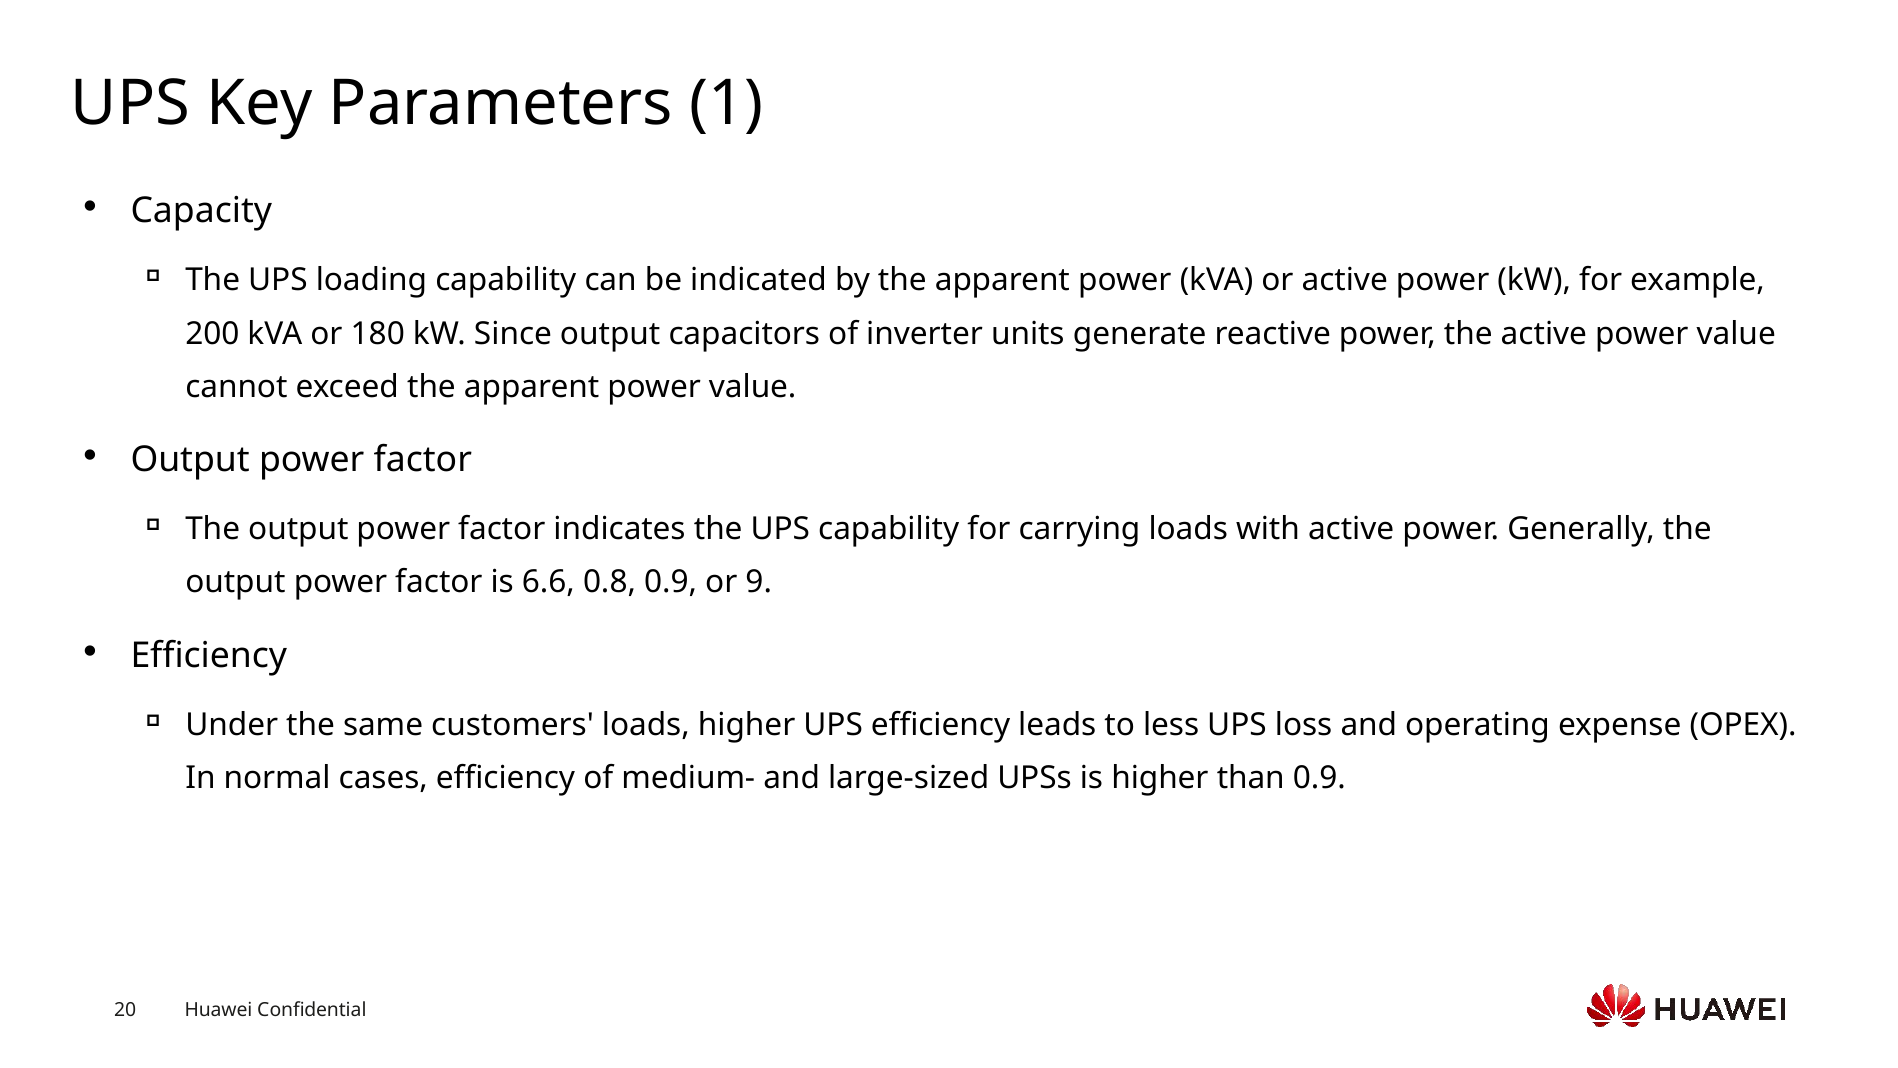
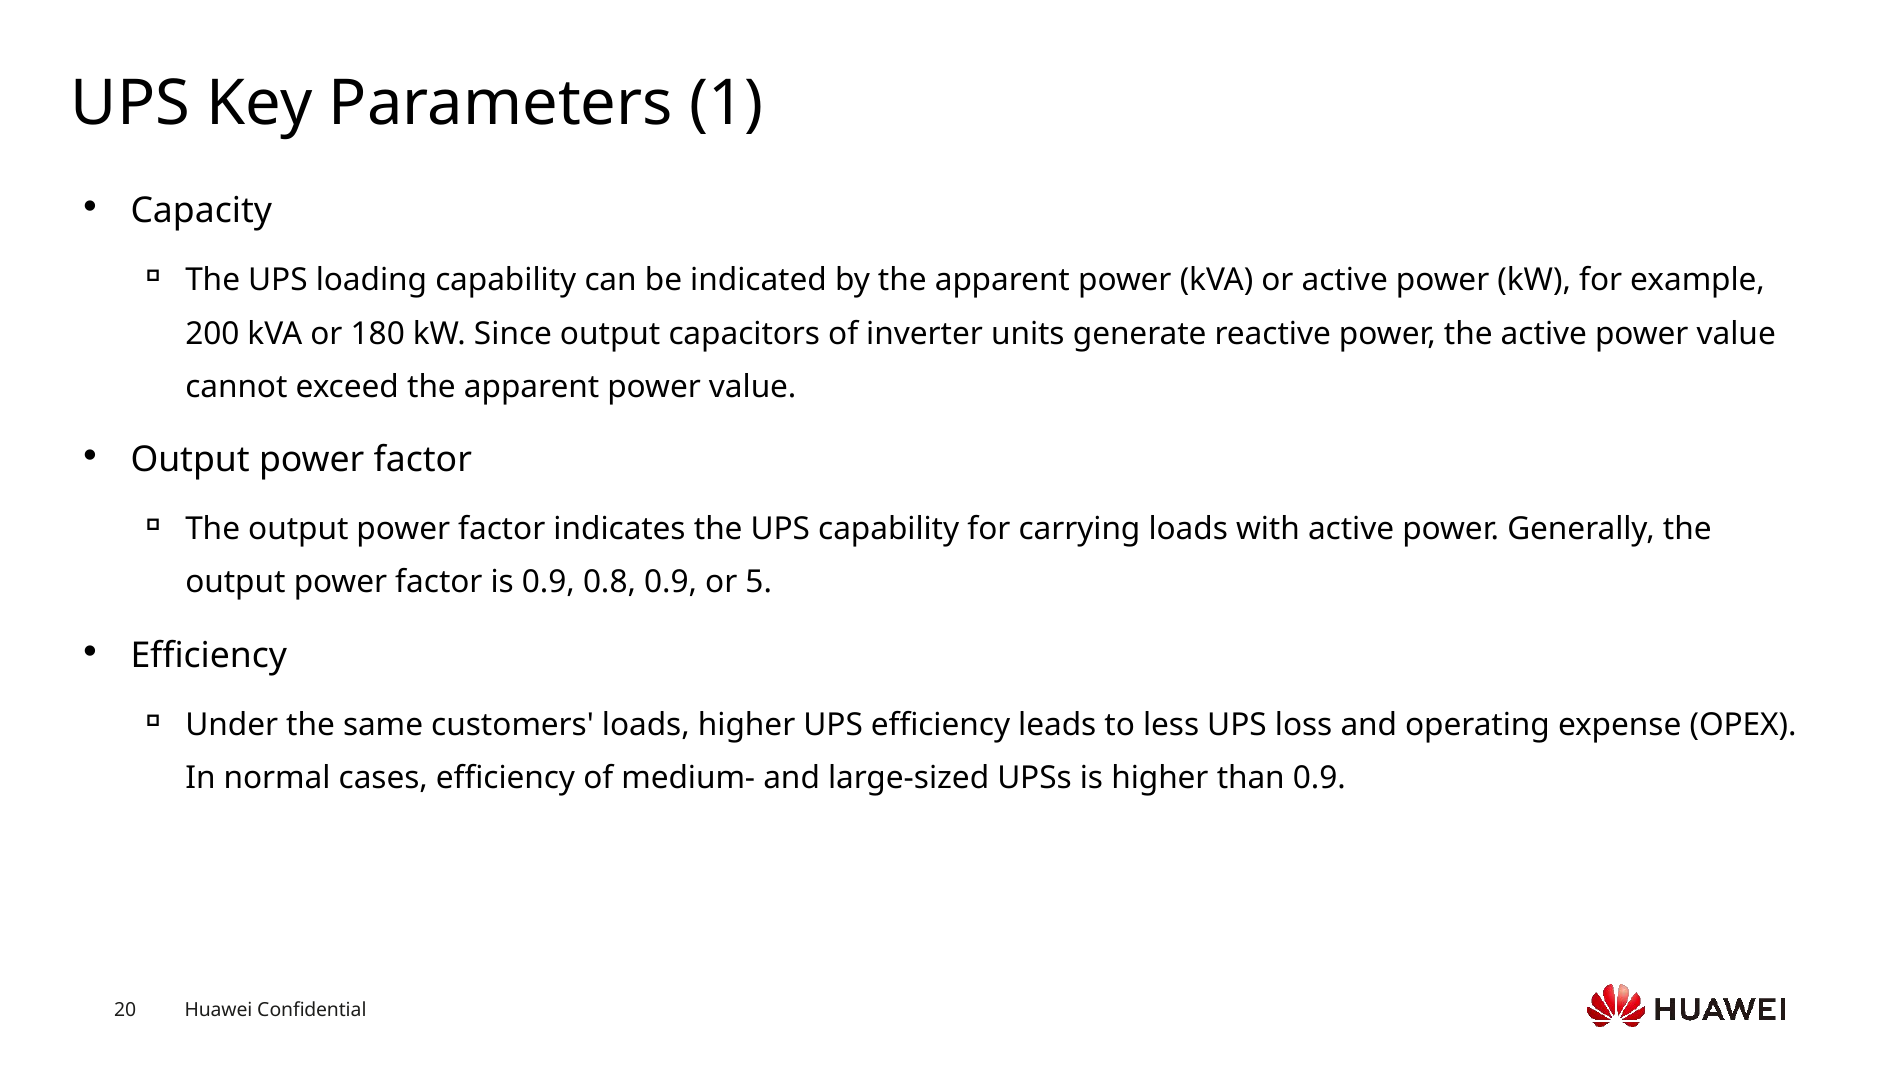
is 6.6: 6.6 -> 0.9
9: 9 -> 5
